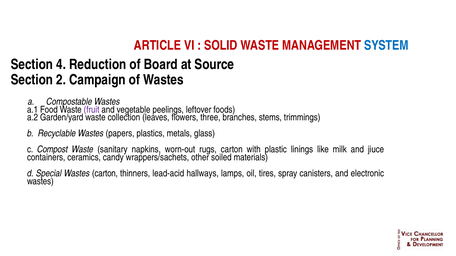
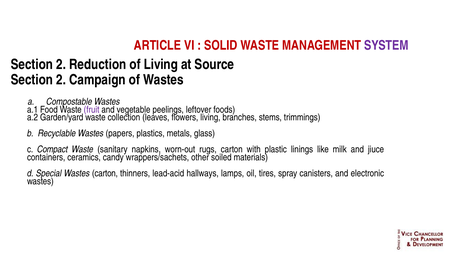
SYSTEM colour: blue -> purple
4 at (61, 65): 4 -> 2
of Board: Board -> Living
flowers three: three -> living
Compost: Compost -> Compact
